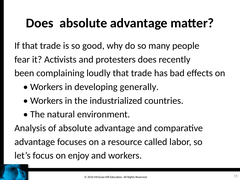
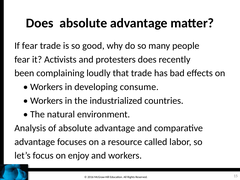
If that: that -> fear
generally: generally -> consume
